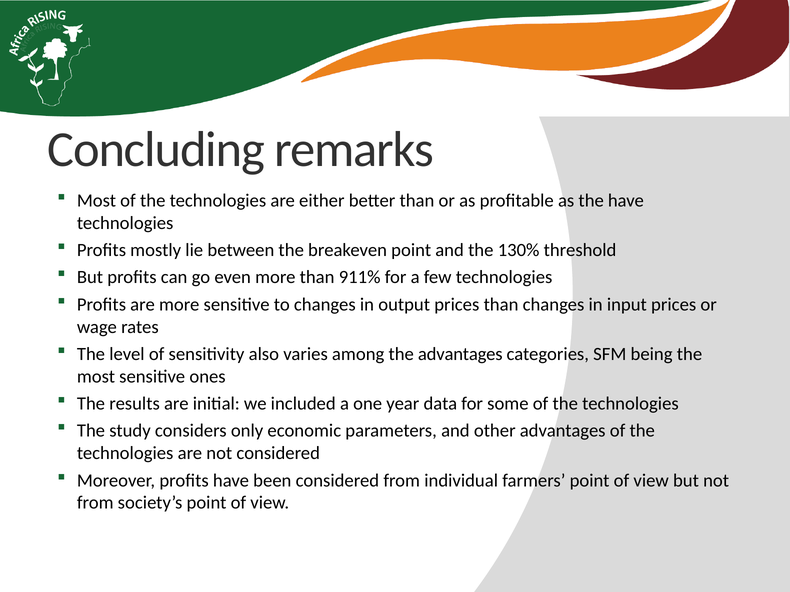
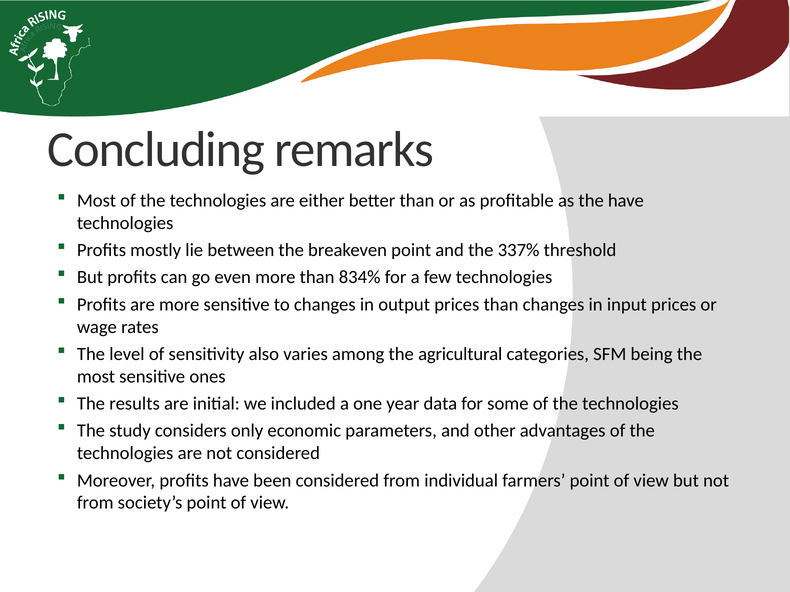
130%: 130% -> 337%
911%: 911% -> 834%
the advantages: advantages -> agricultural
